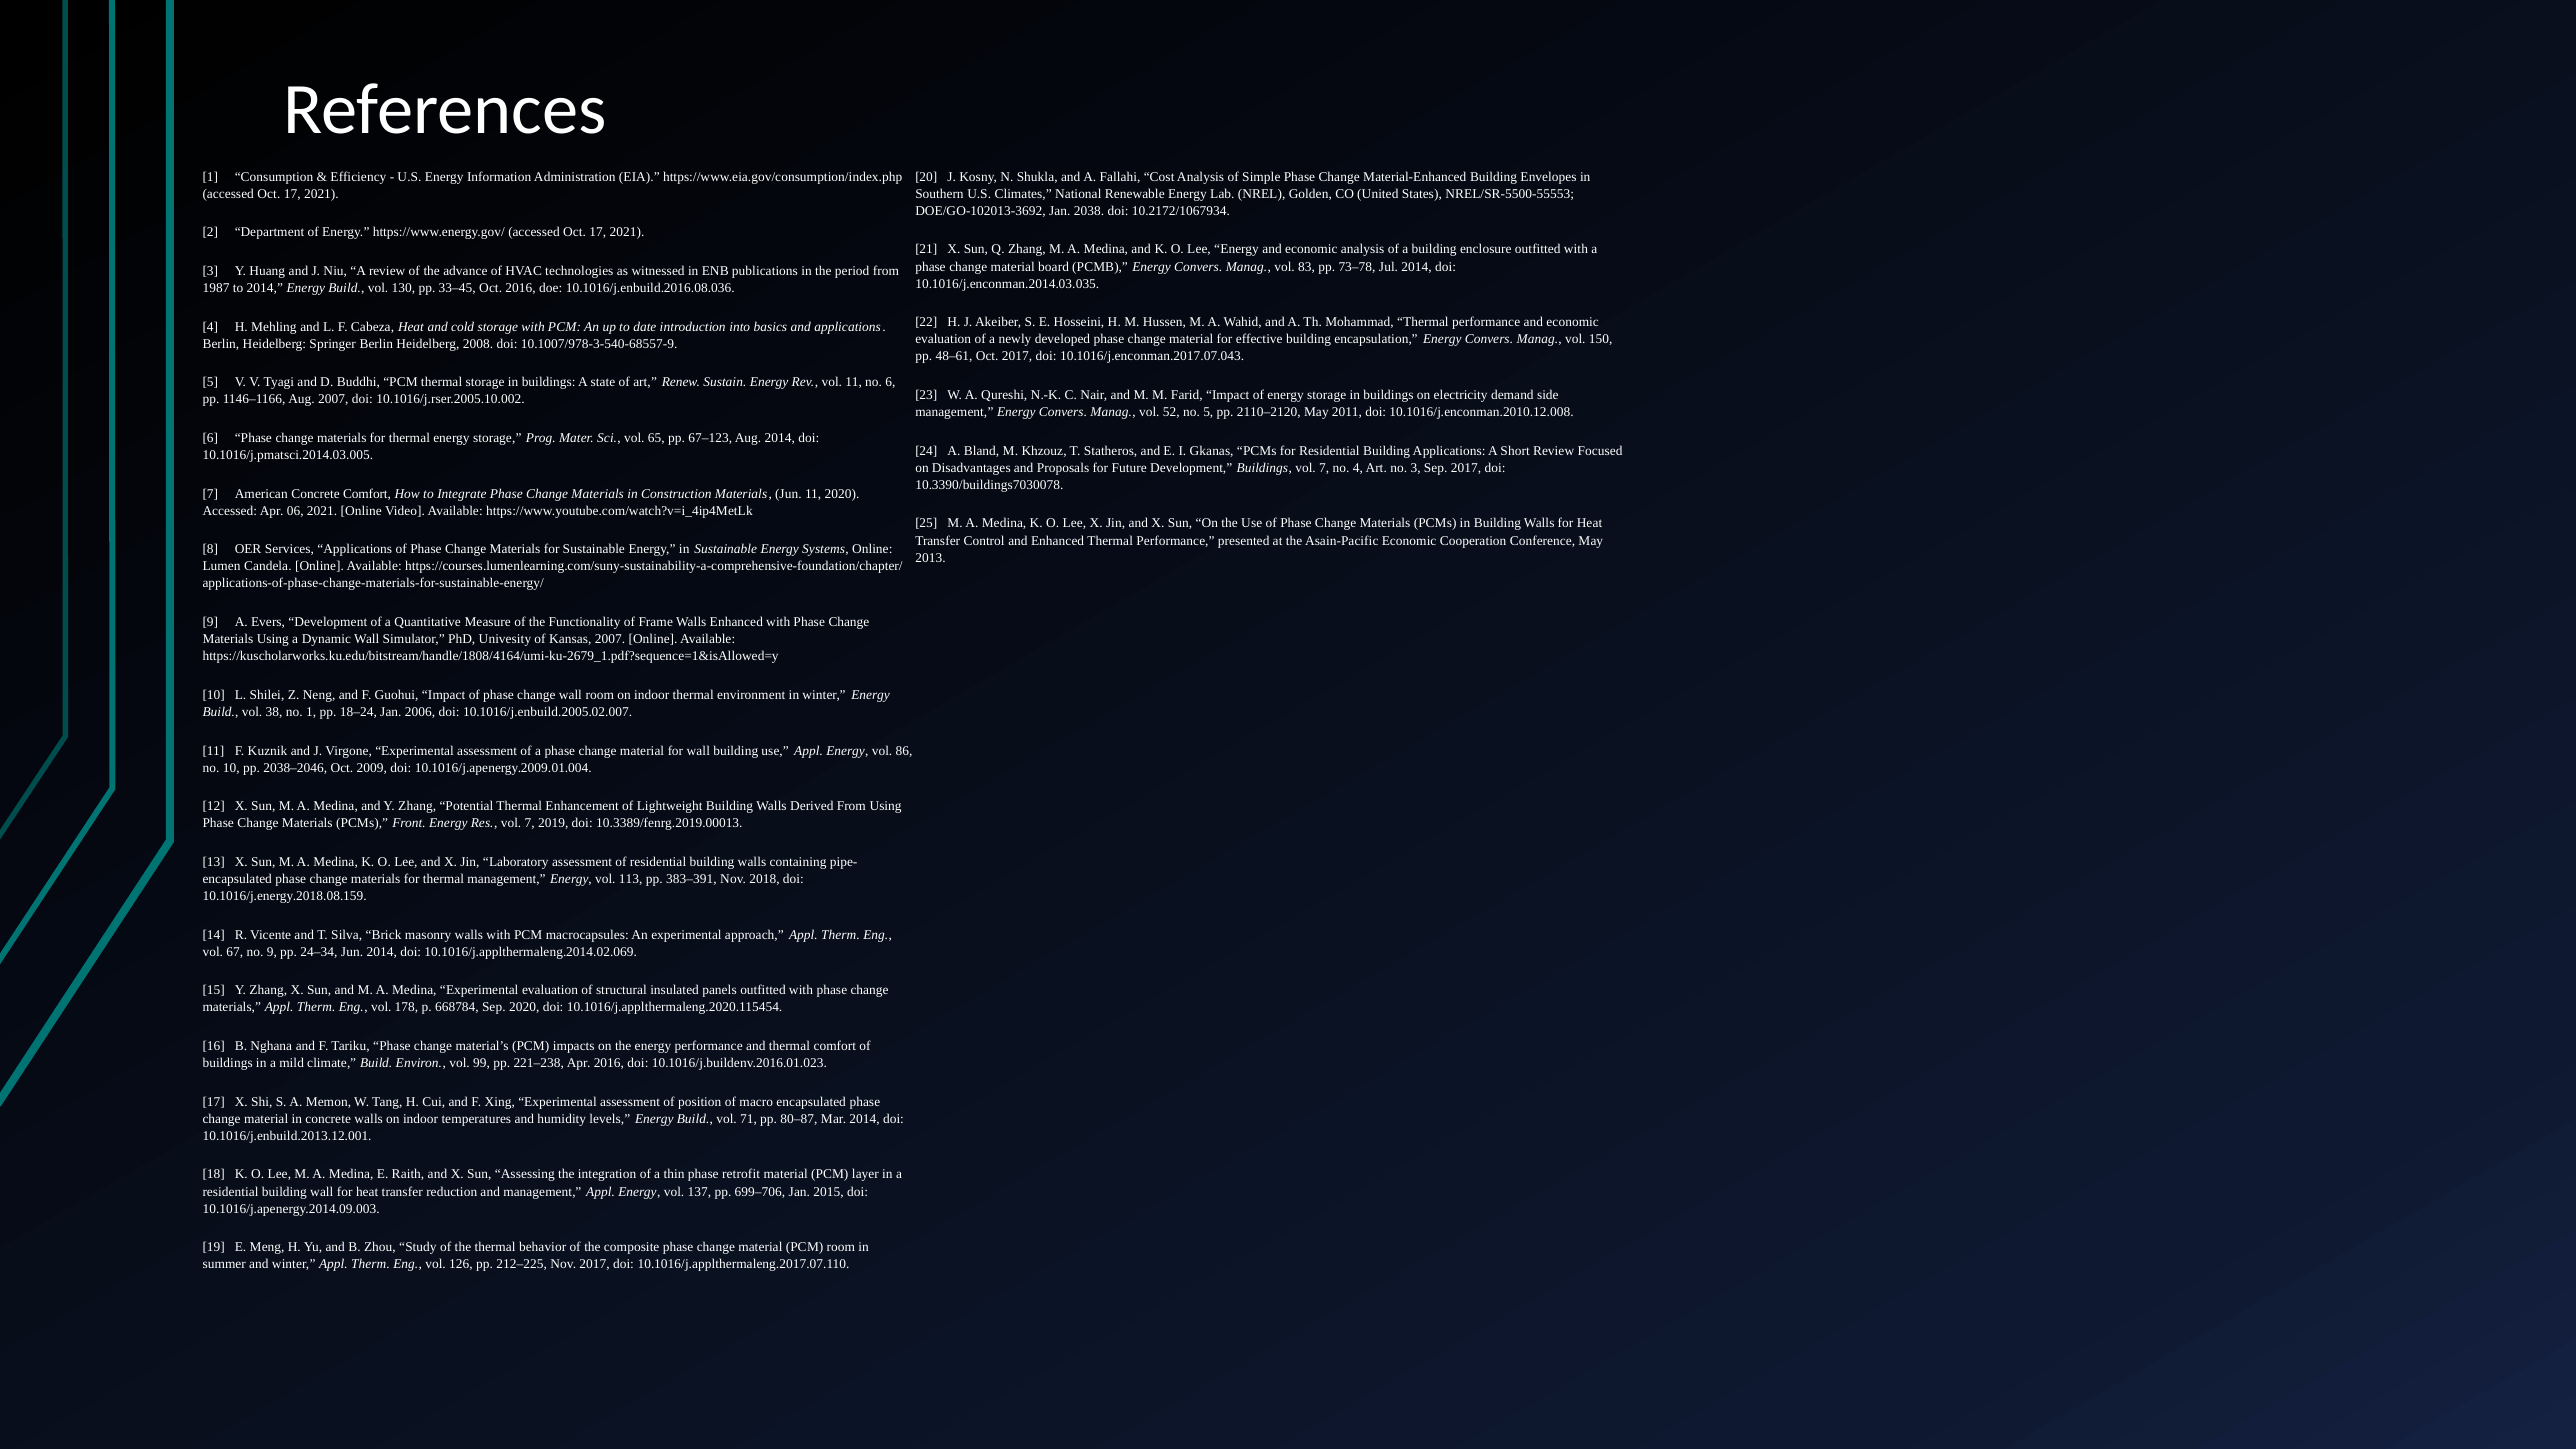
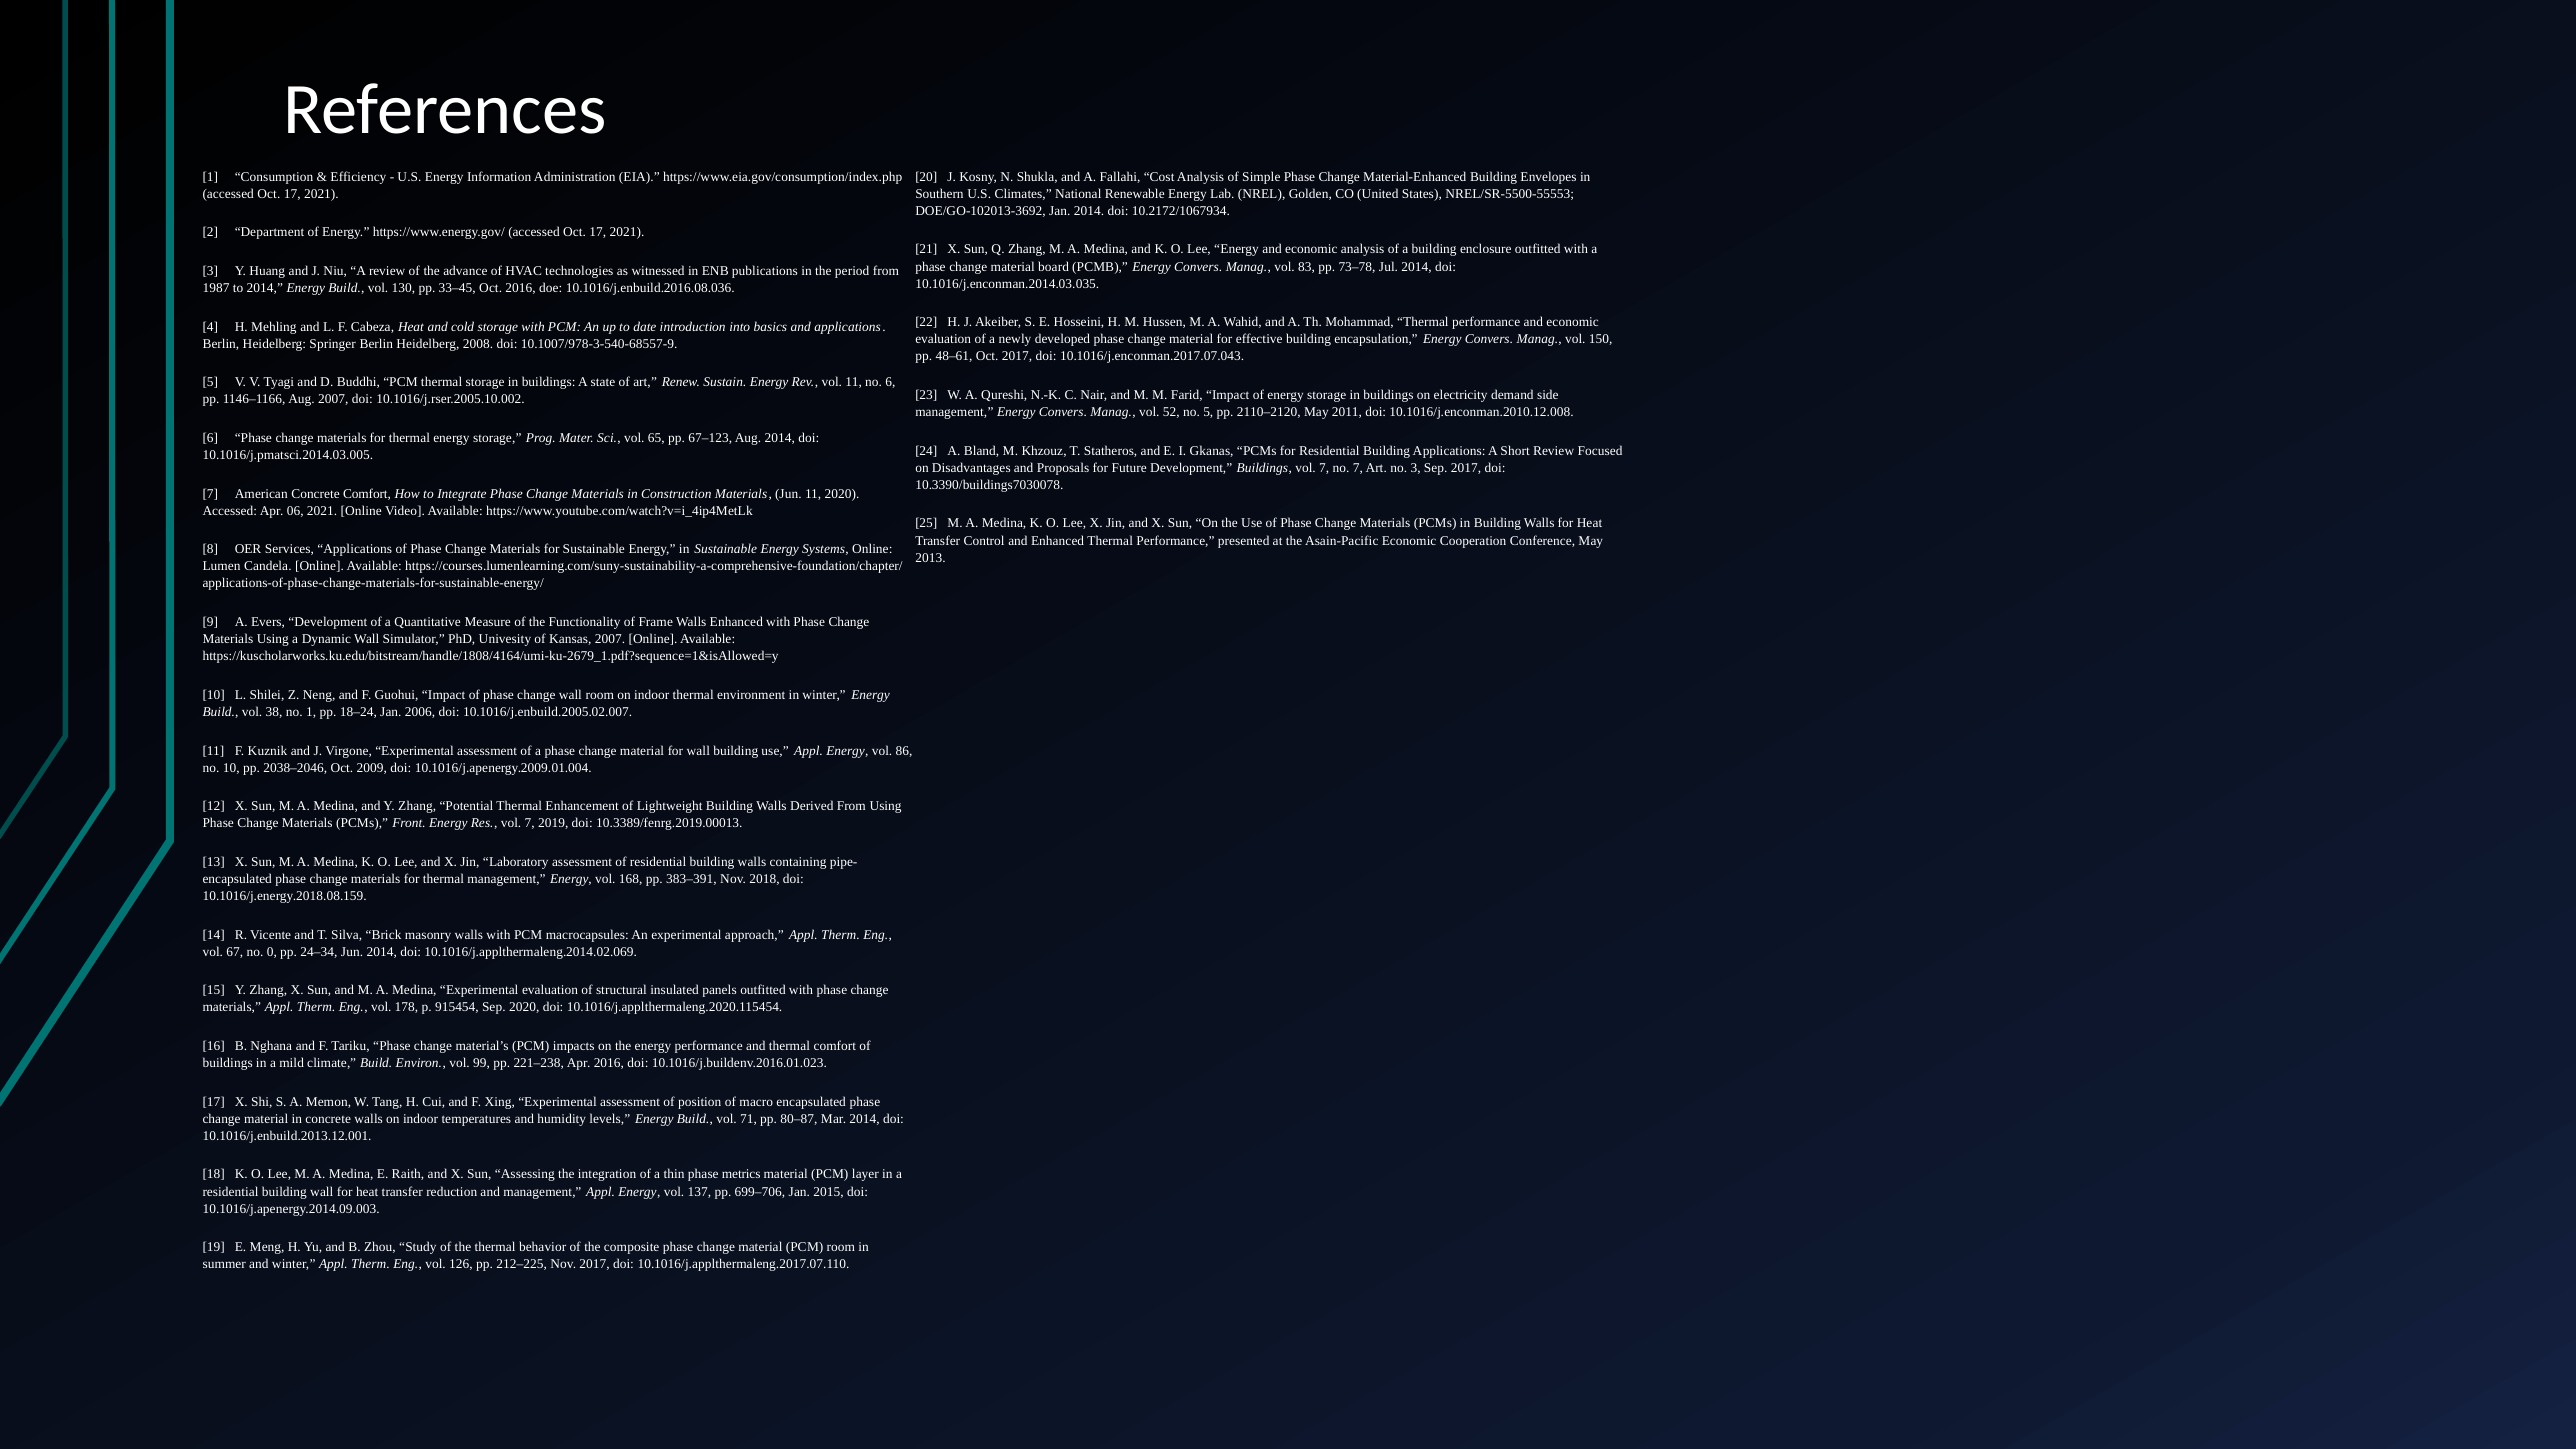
Jan 2038: 2038 -> 2014
no 4: 4 -> 7
113: 113 -> 168
no 9: 9 -> 0
668784: 668784 -> 915454
retrofit: retrofit -> metrics
